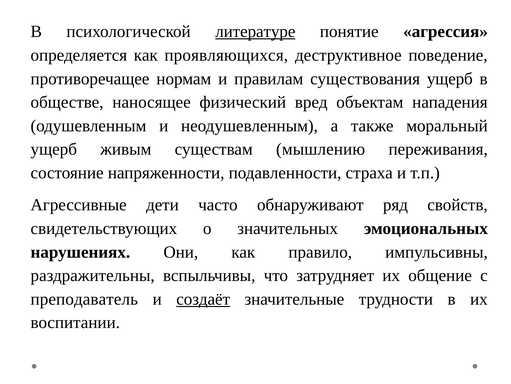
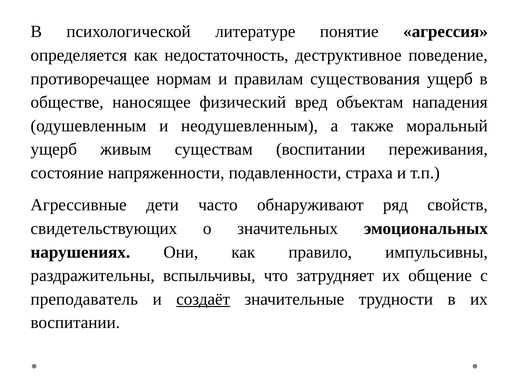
литературе underline: present -> none
проявляющихся: проявляющихся -> недостаточность
существам мышлению: мышлению -> воспитании
